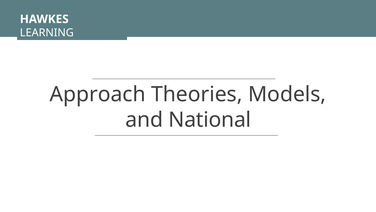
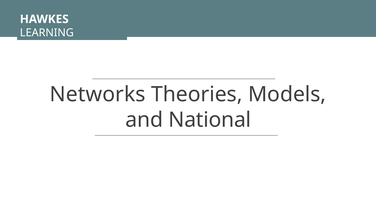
Approach: Approach -> Networks
